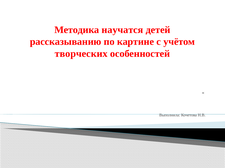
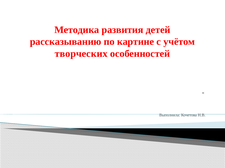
научатся: научатся -> развития
